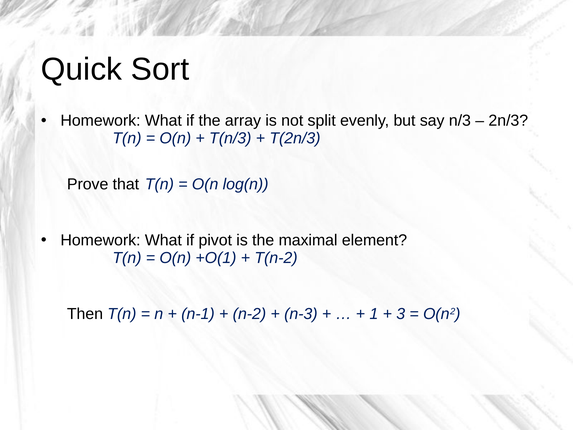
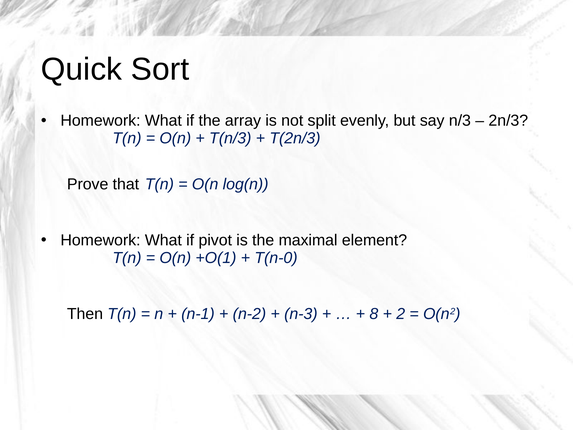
T(n-2: T(n-2 -> T(n-0
1: 1 -> 8
3: 3 -> 2
